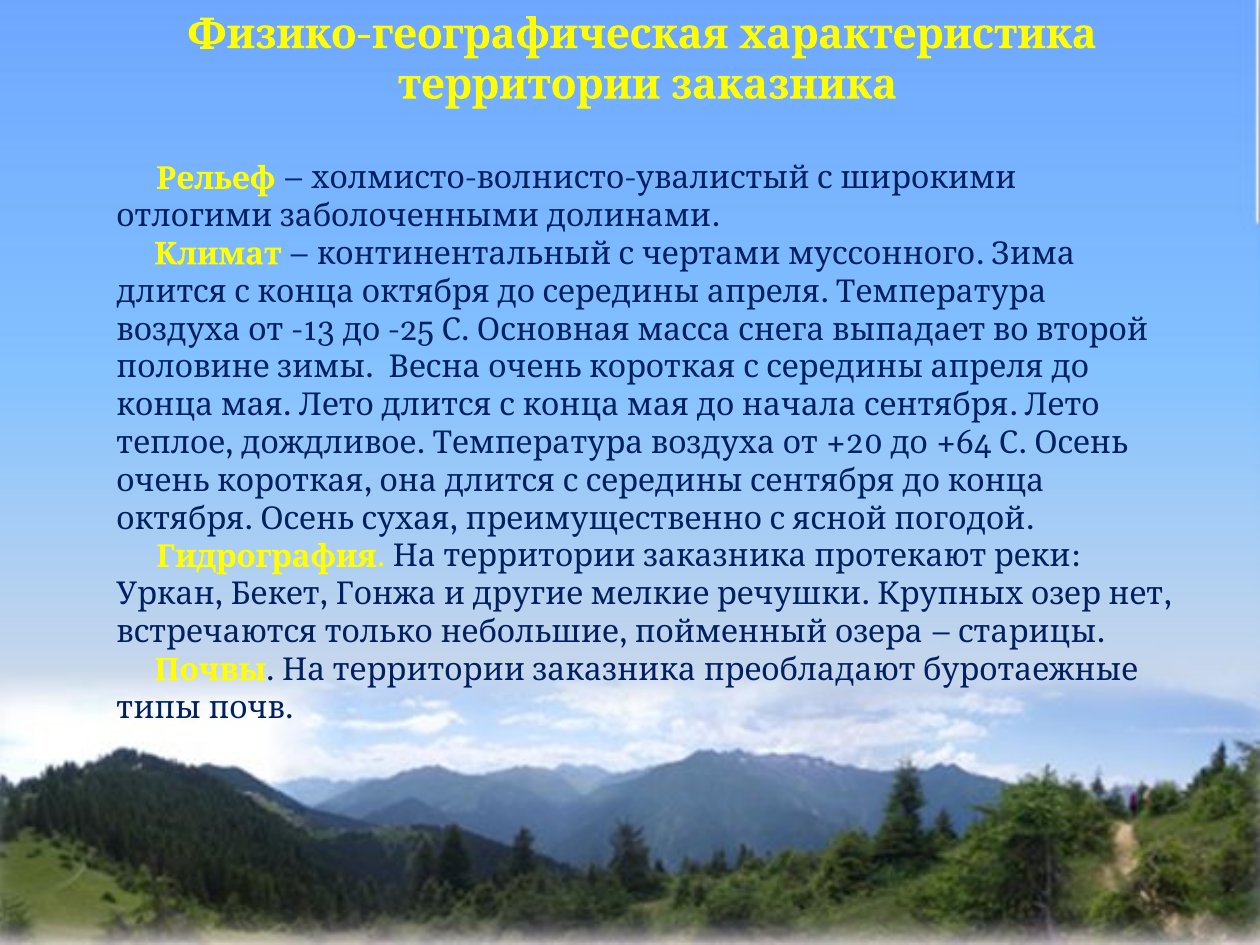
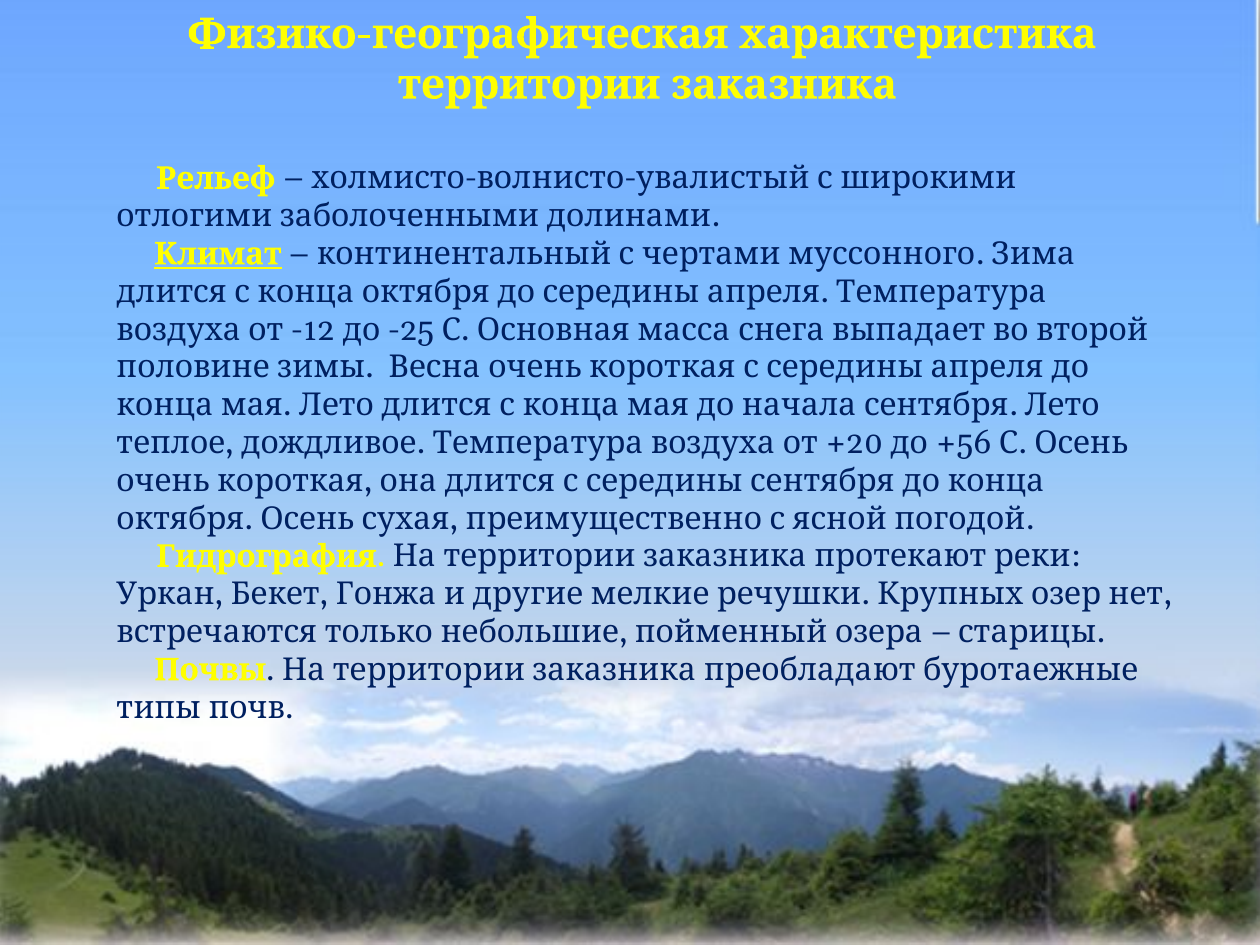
Климат underline: none -> present
-13: -13 -> -12
+64: +64 -> +56
